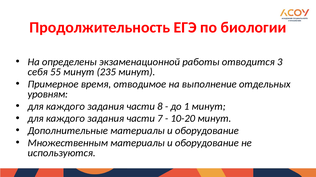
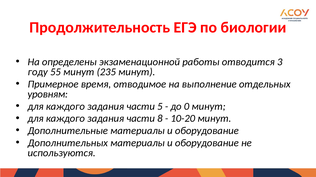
себя: себя -> году
8: 8 -> 5
1: 1 -> 0
7: 7 -> 8
Множественным: Множественным -> Дополнительных
